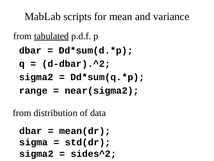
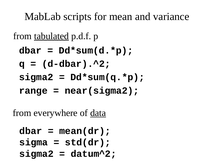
distribution: distribution -> everywhere
data underline: none -> present
sides^2: sides^2 -> datum^2
